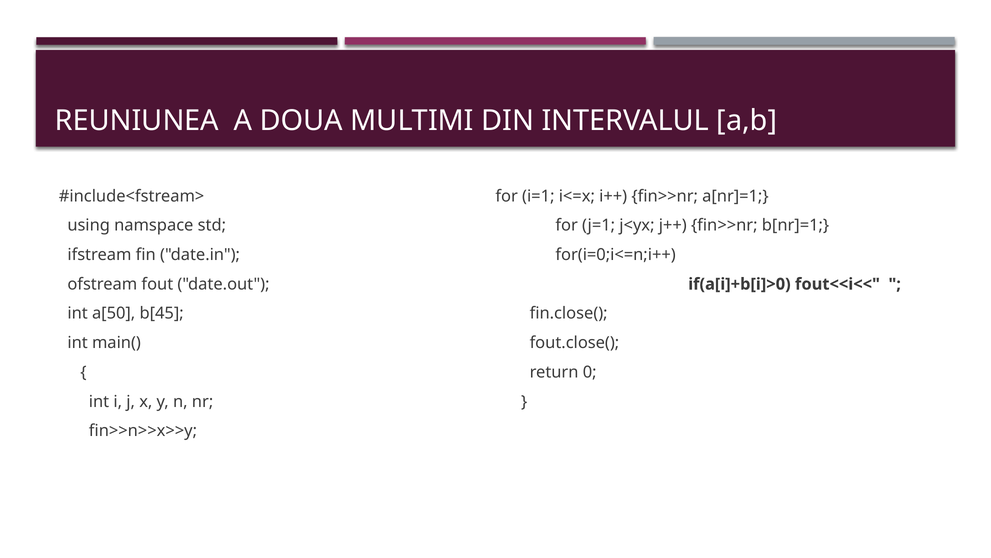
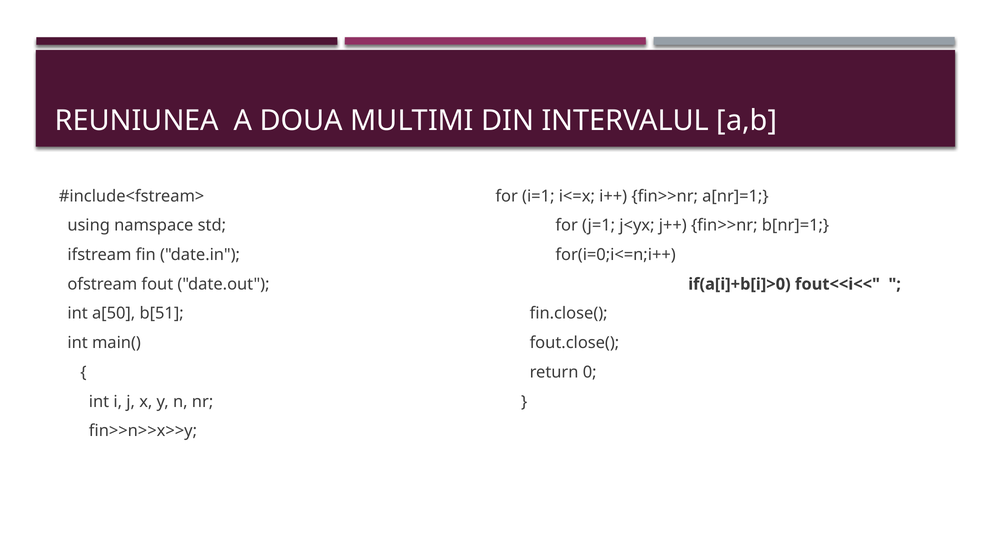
b[45: b[45 -> b[51
